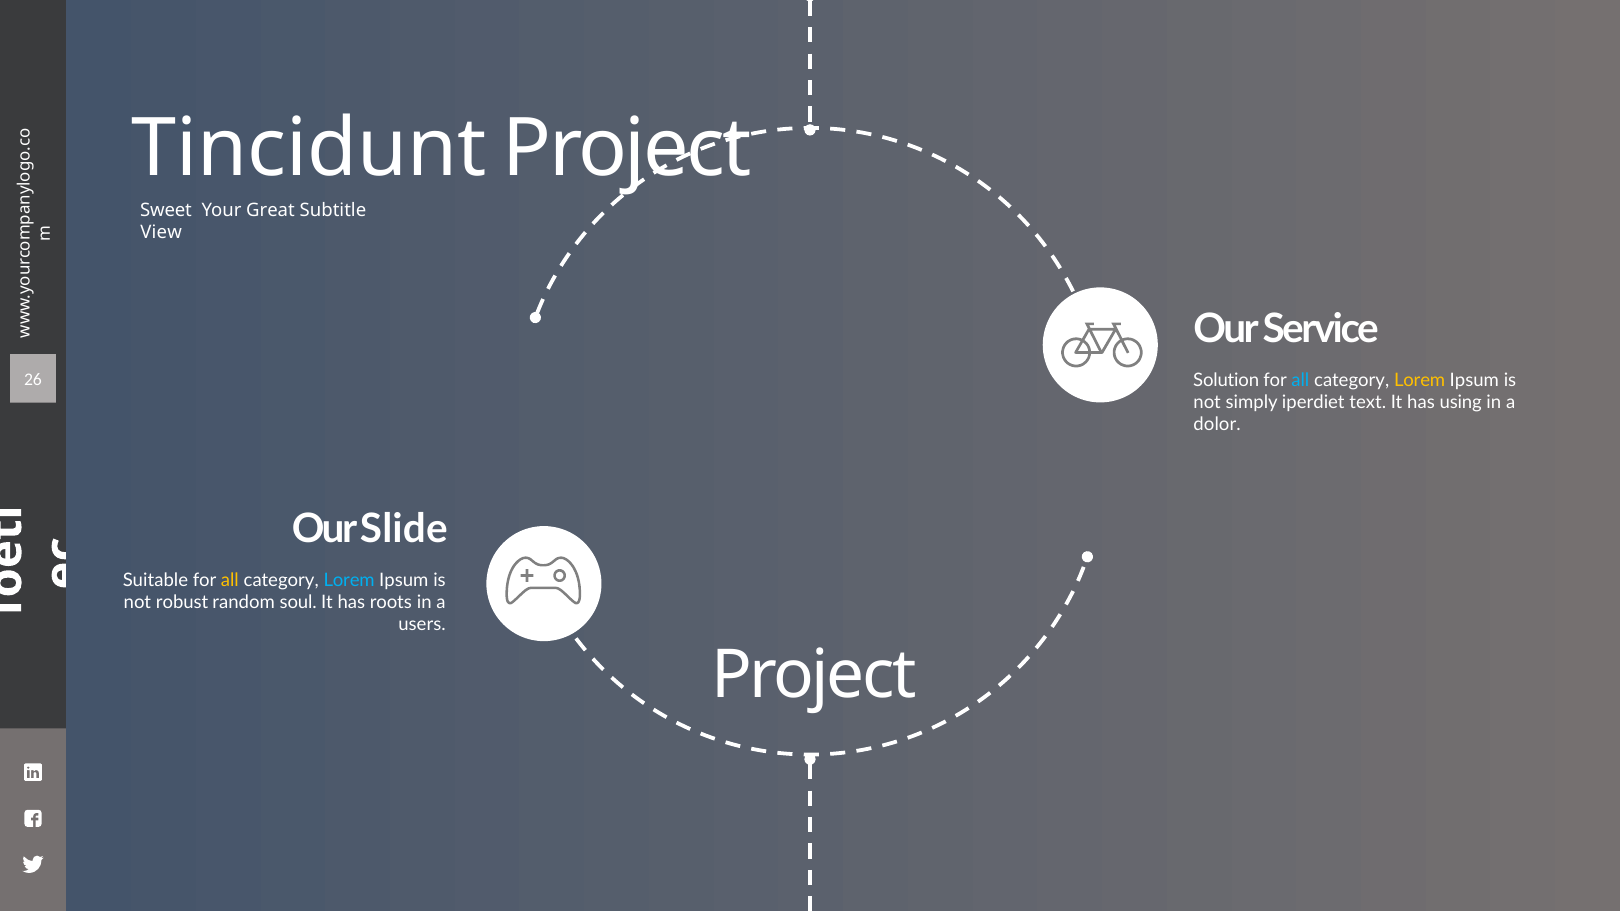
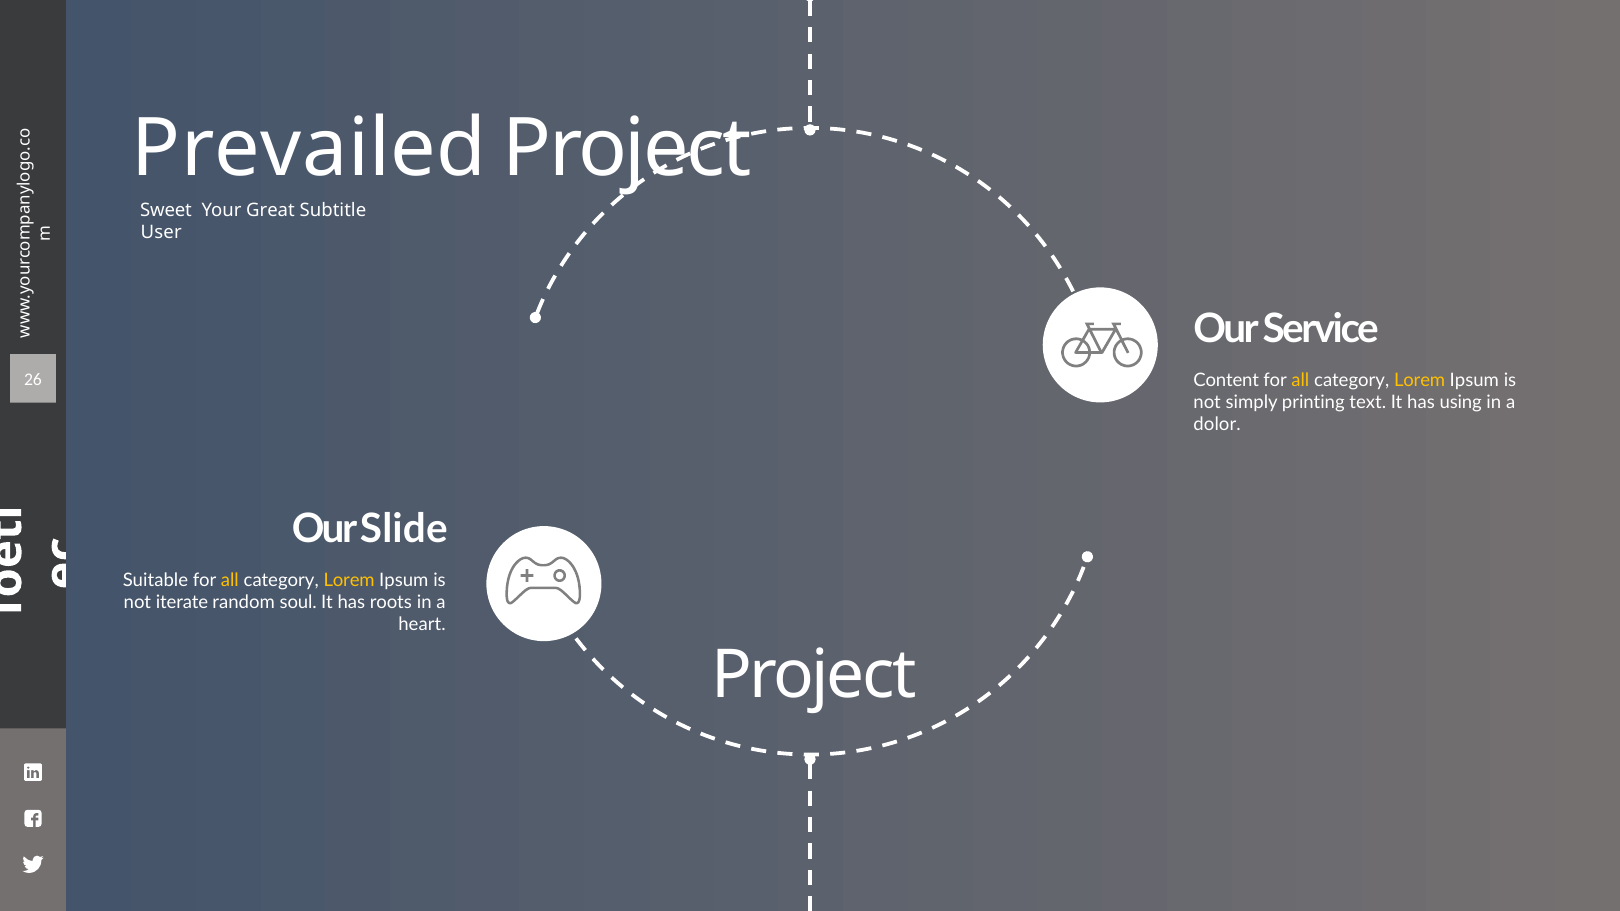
Tincidunt: Tincidunt -> Prevailed
View: View -> User
Solution: Solution -> Content
all at (1300, 380) colour: light blue -> yellow
iperdiet: iperdiet -> printing
Lorem at (349, 580) colour: light blue -> yellow
robust: robust -> iterate
users: users -> heart
